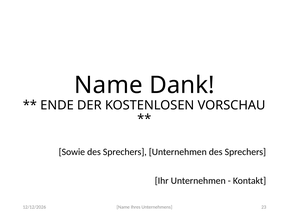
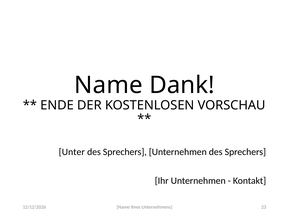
Sowie: Sowie -> Unter
